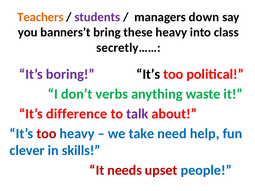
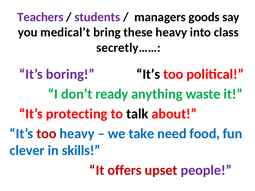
Teachers colour: orange -> purple
down: down -> goods
banners’t: banners’t -> medical’t
verbs: verbs -> ready
difference: difference -> protecting
talk colour: purple -> black
help: help -> food
needs: needs -> offers
people colour: blue -> purple
